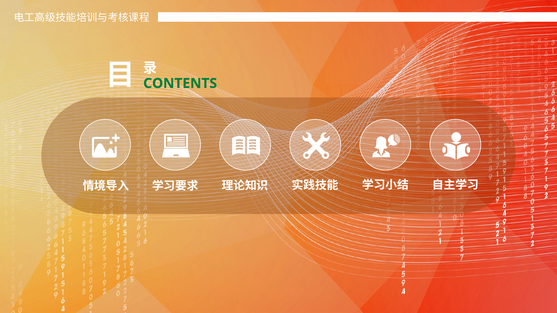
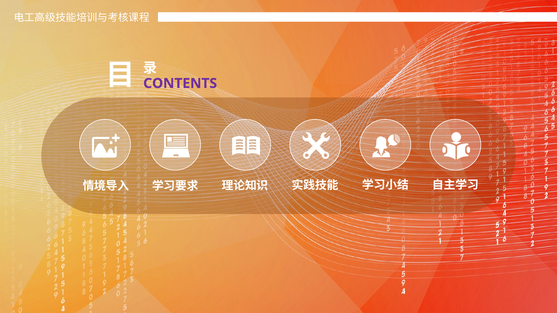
CONTENTS colour: green -> purple
